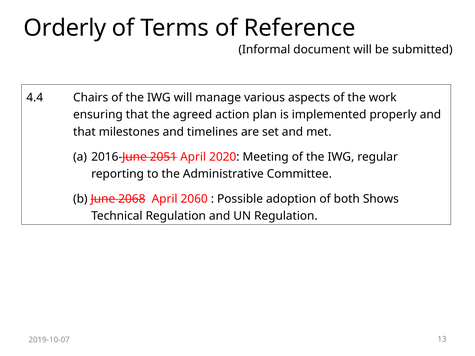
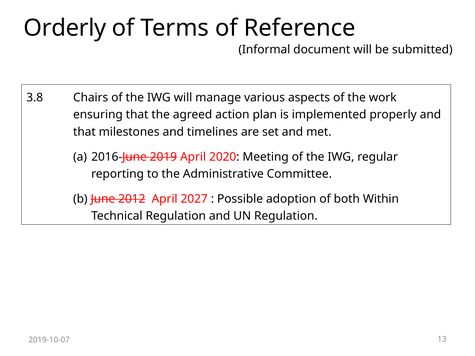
4.4: 4.4 -> 3.8
2051: 2051 -> 2019
2068: 2068 -> 2012
2060: 2060 -> 2027
Shows: Shows -> Within
